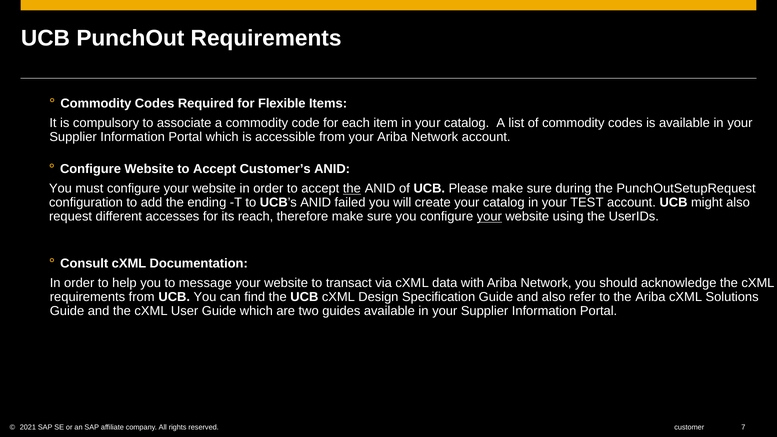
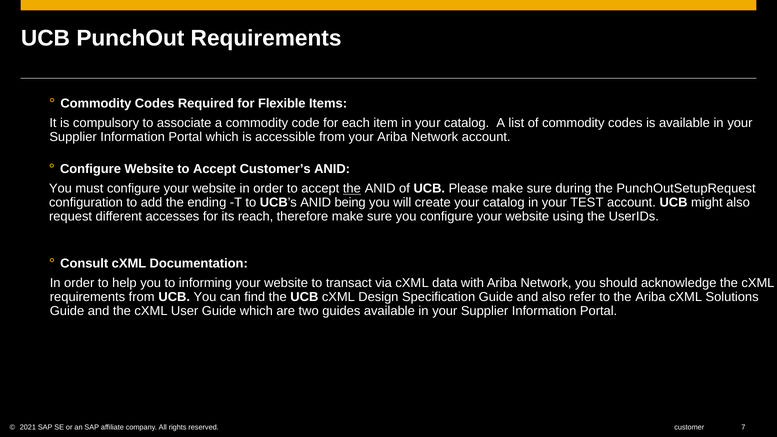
failed: failed -> being
your at (489, 217) underline: present -> none
message: message -> informing
